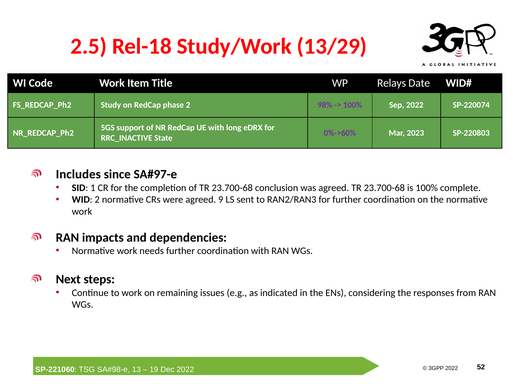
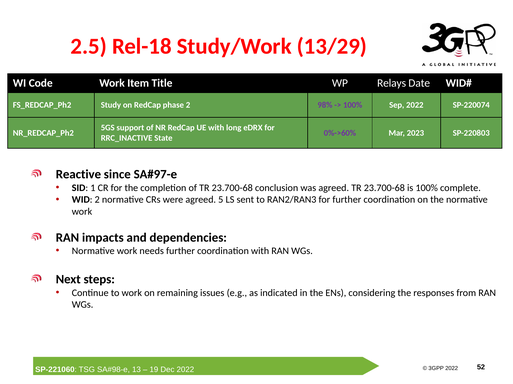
Includes: Includes -> Reactive
9: 9 -> 5
